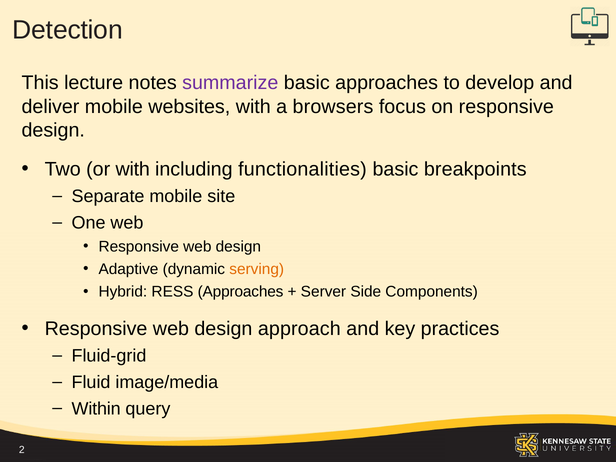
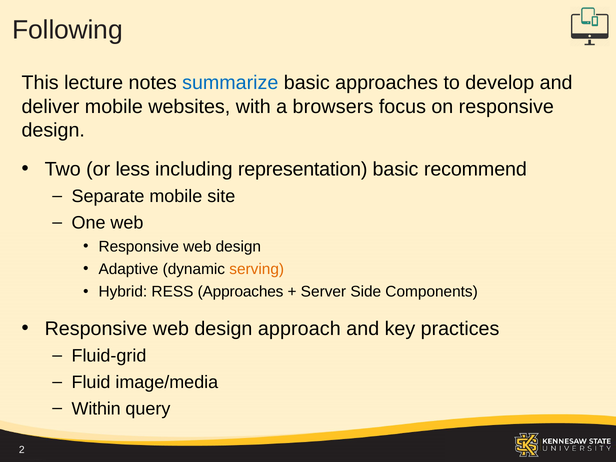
Detection: Detection -> Following
summarize colour: purple -> blue
or with: with -> less
functionalities: functionalities -> representation
breakpoints: breakpoints -> recommend
